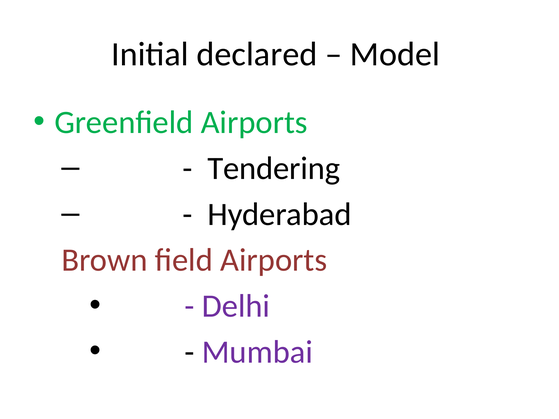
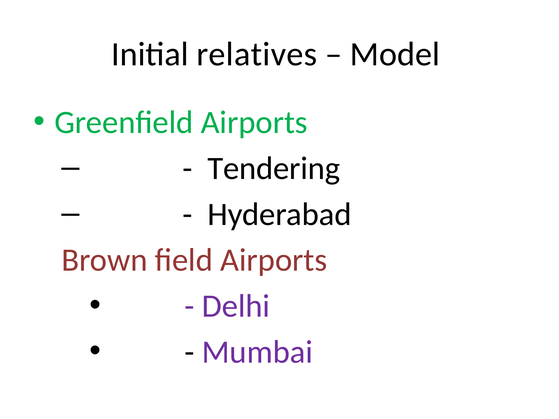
declared: declared -> relatives
